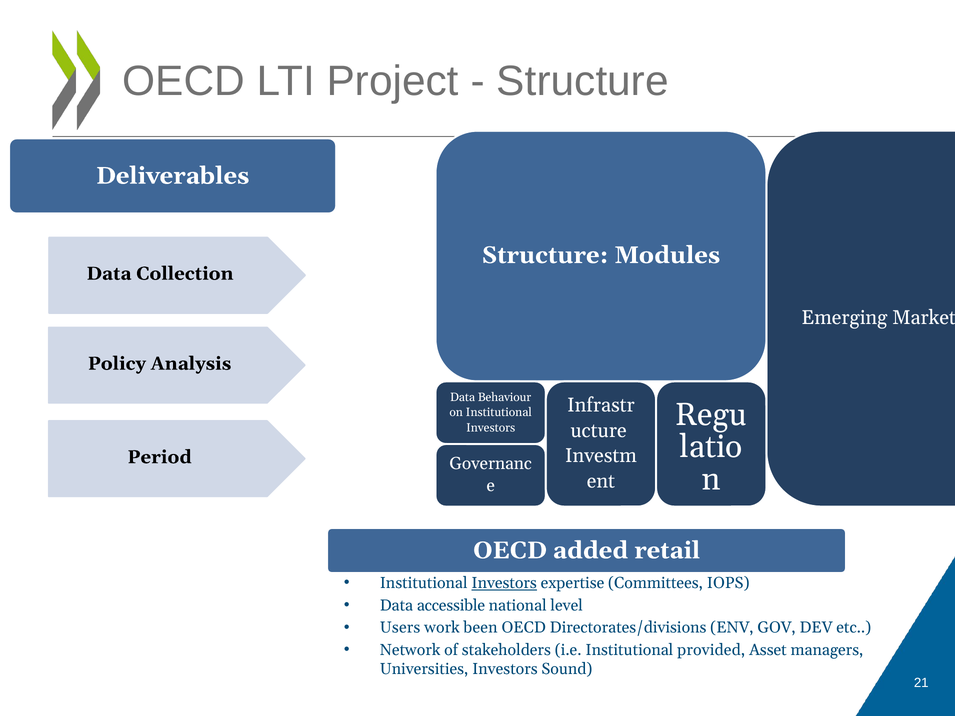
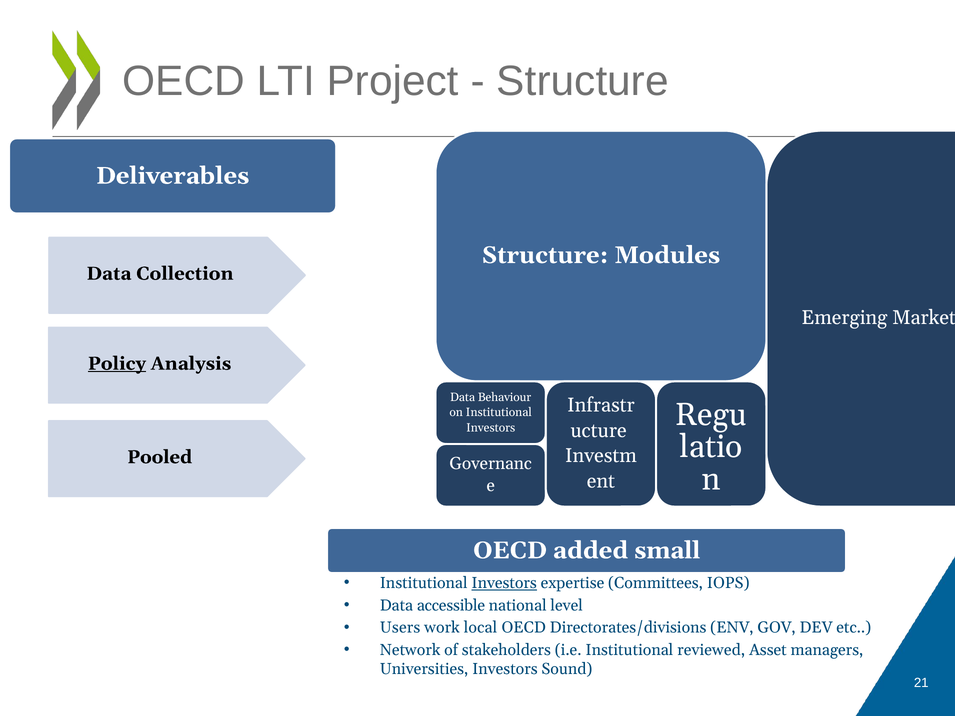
Policy underline: none -> present
Period: Period -> Pooled
retail: retail -> small
been: been -> local
provided: provided -> reviewed
